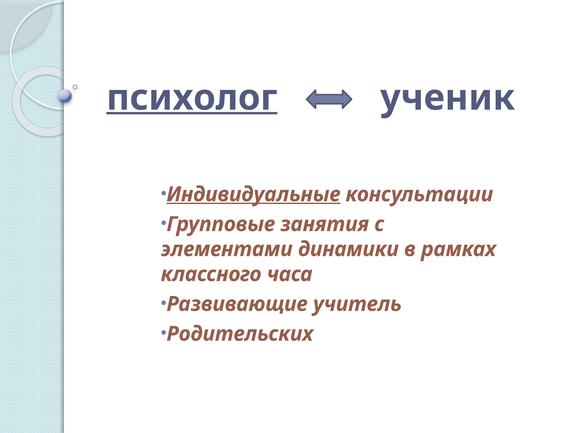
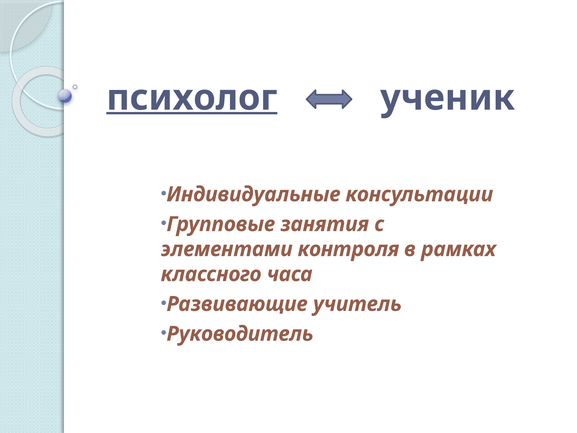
Индивидуальные underline: present -> none
динамики: динамики -> контроля
Родительских: Родительских -> Руководитель
